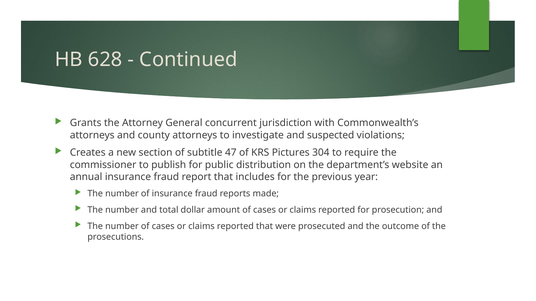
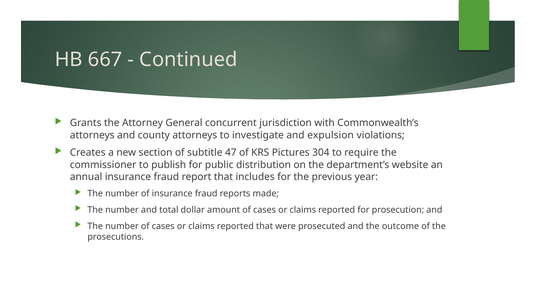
628: 628 -> 667
suspected: suspected -> expulsion
